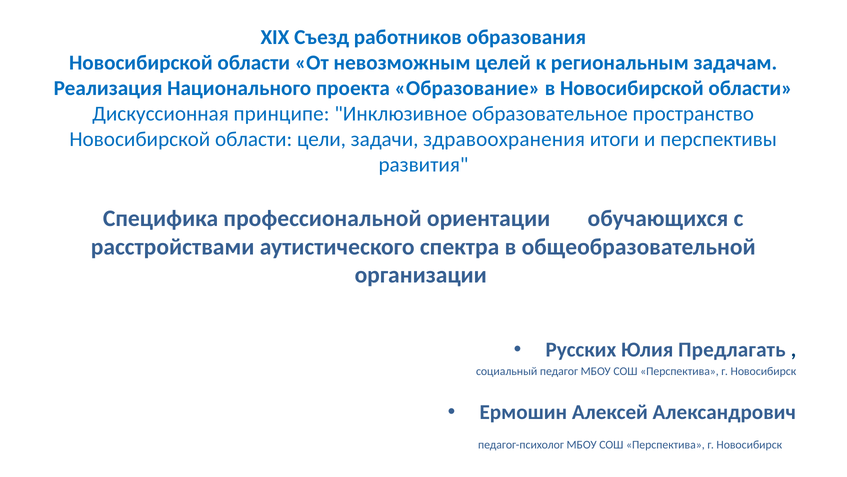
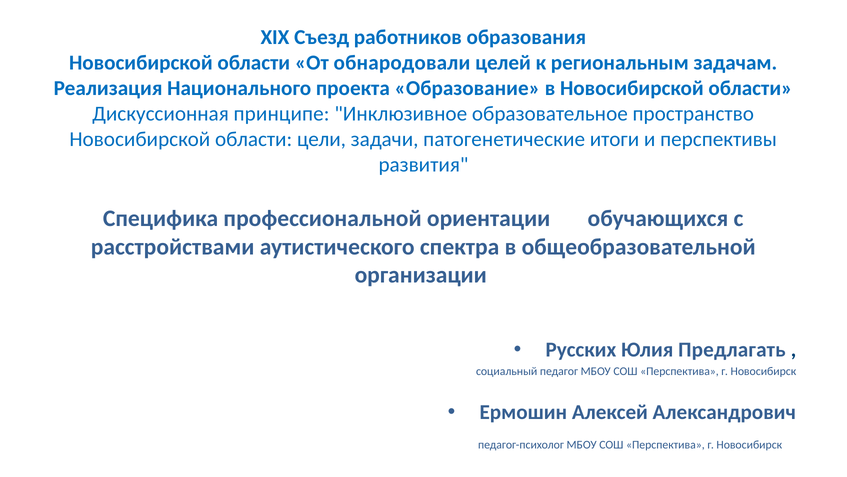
невозможным: невозможным -> обнародовали
здравоохранения: здравоохранения -> патогенетические
